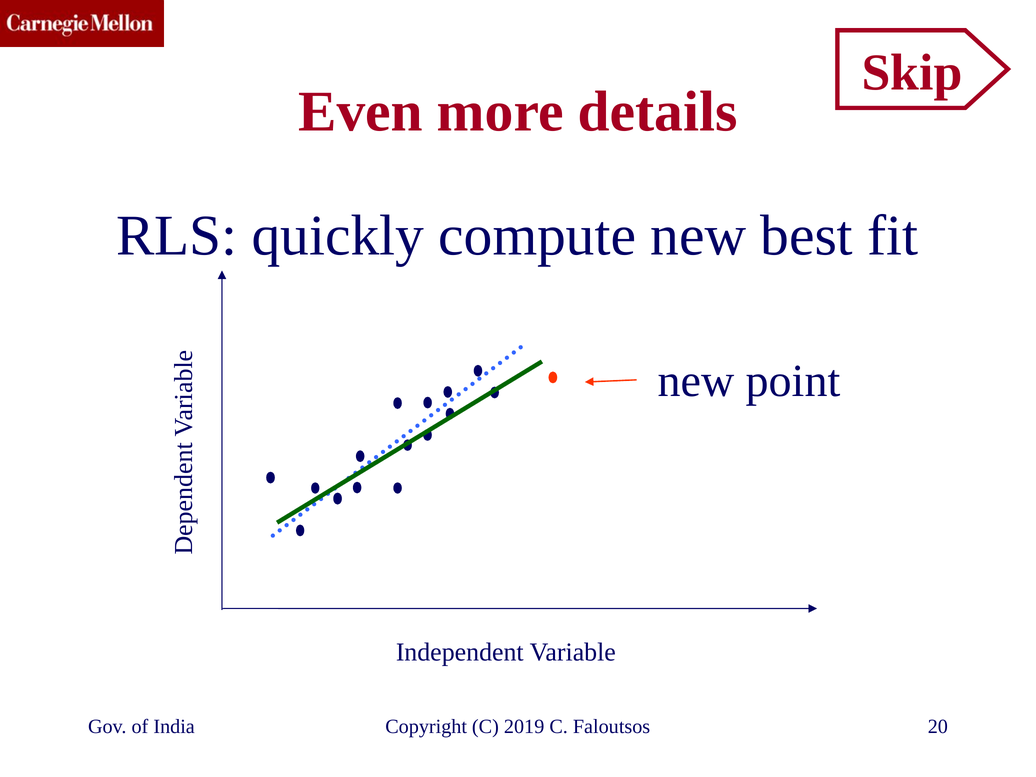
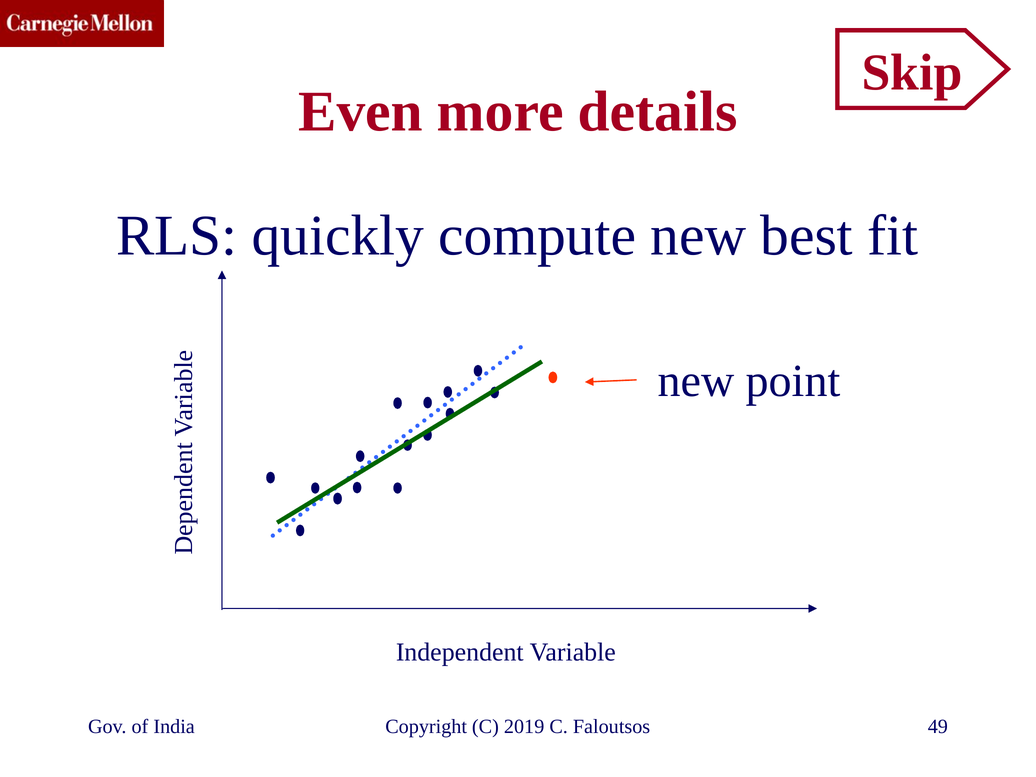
20: 20 -> 49
